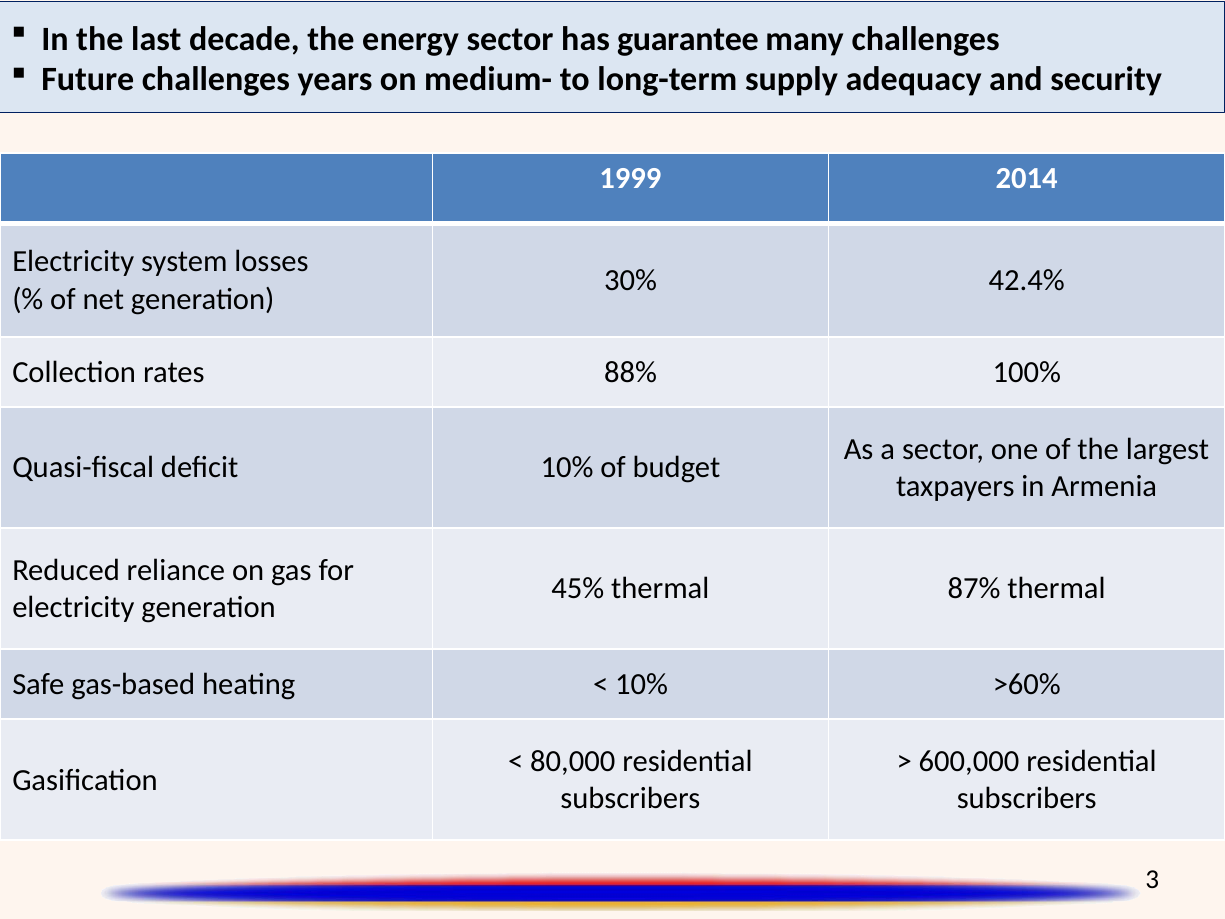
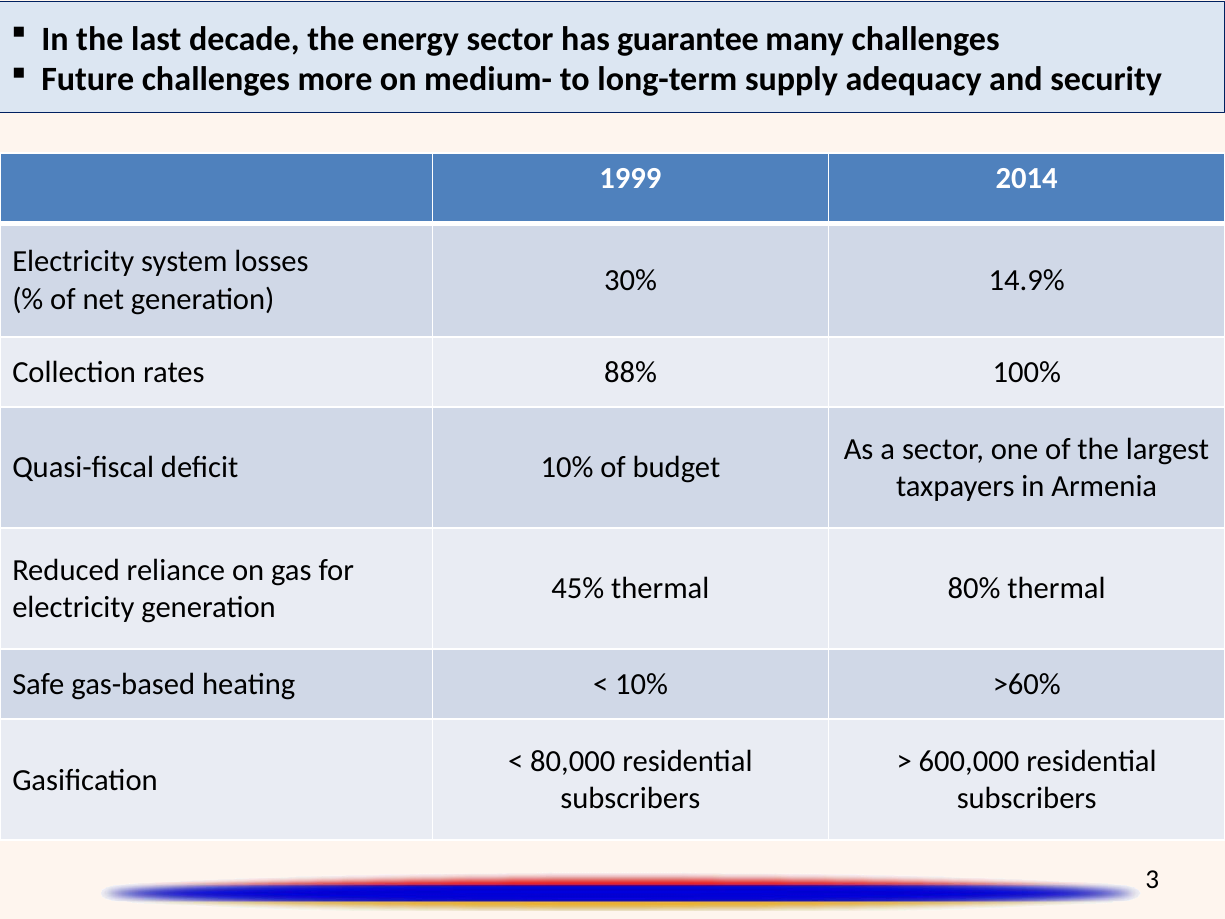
years: years -> more
42.4%: 42.4% -> 14.9%
87%: 87% -> 80%
